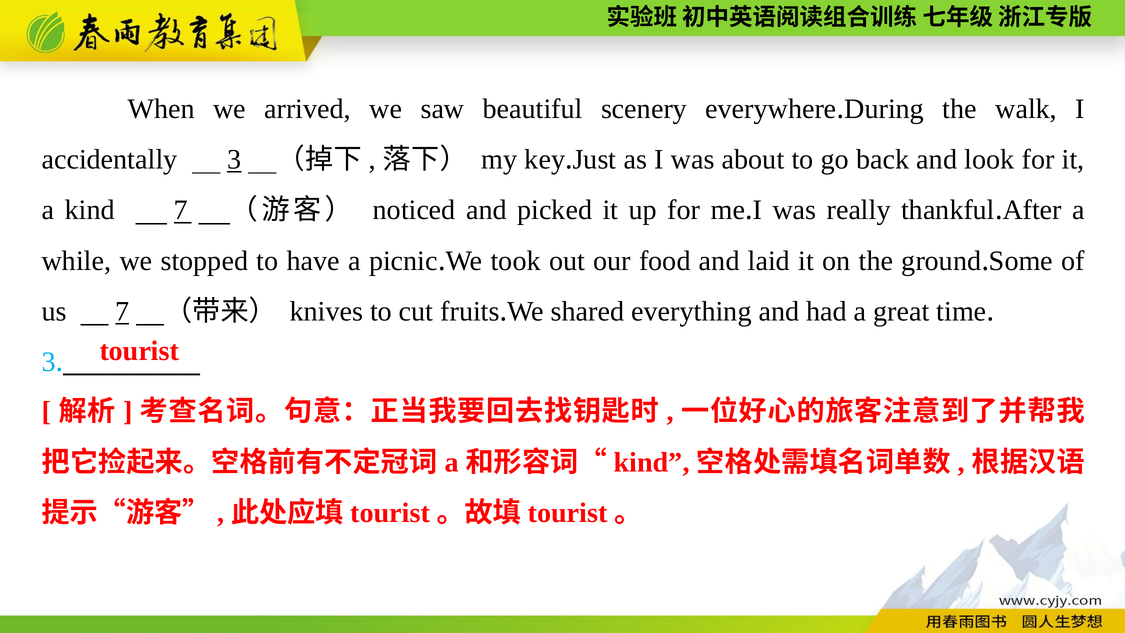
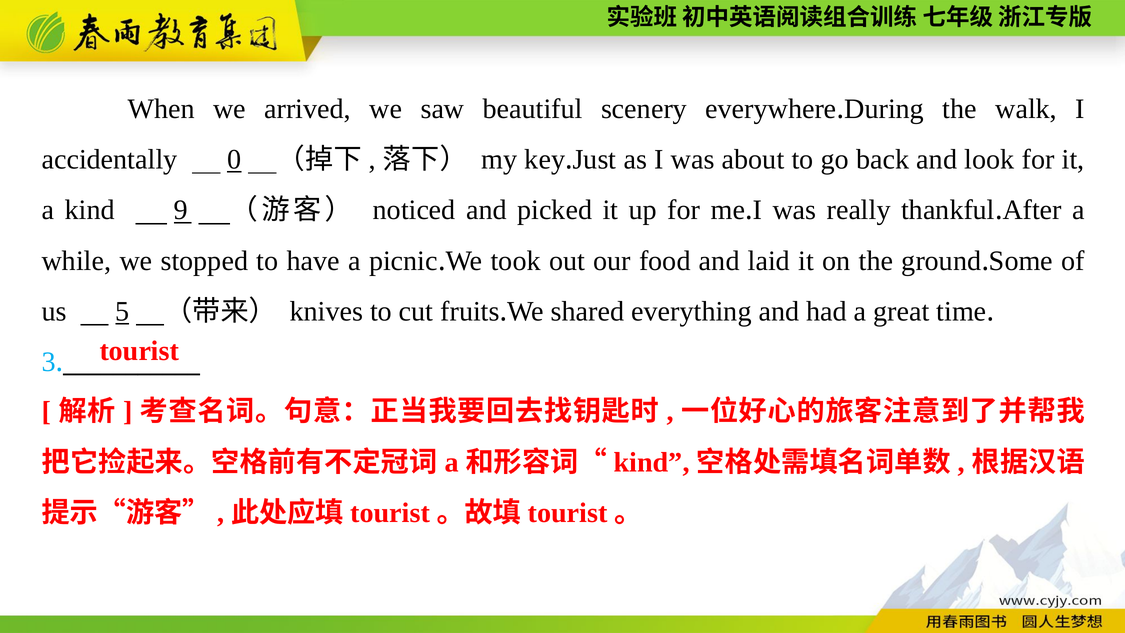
accidentally 3: 3 -> 0
kind 7: 7 -> 9
us 7: 7 -> 5
